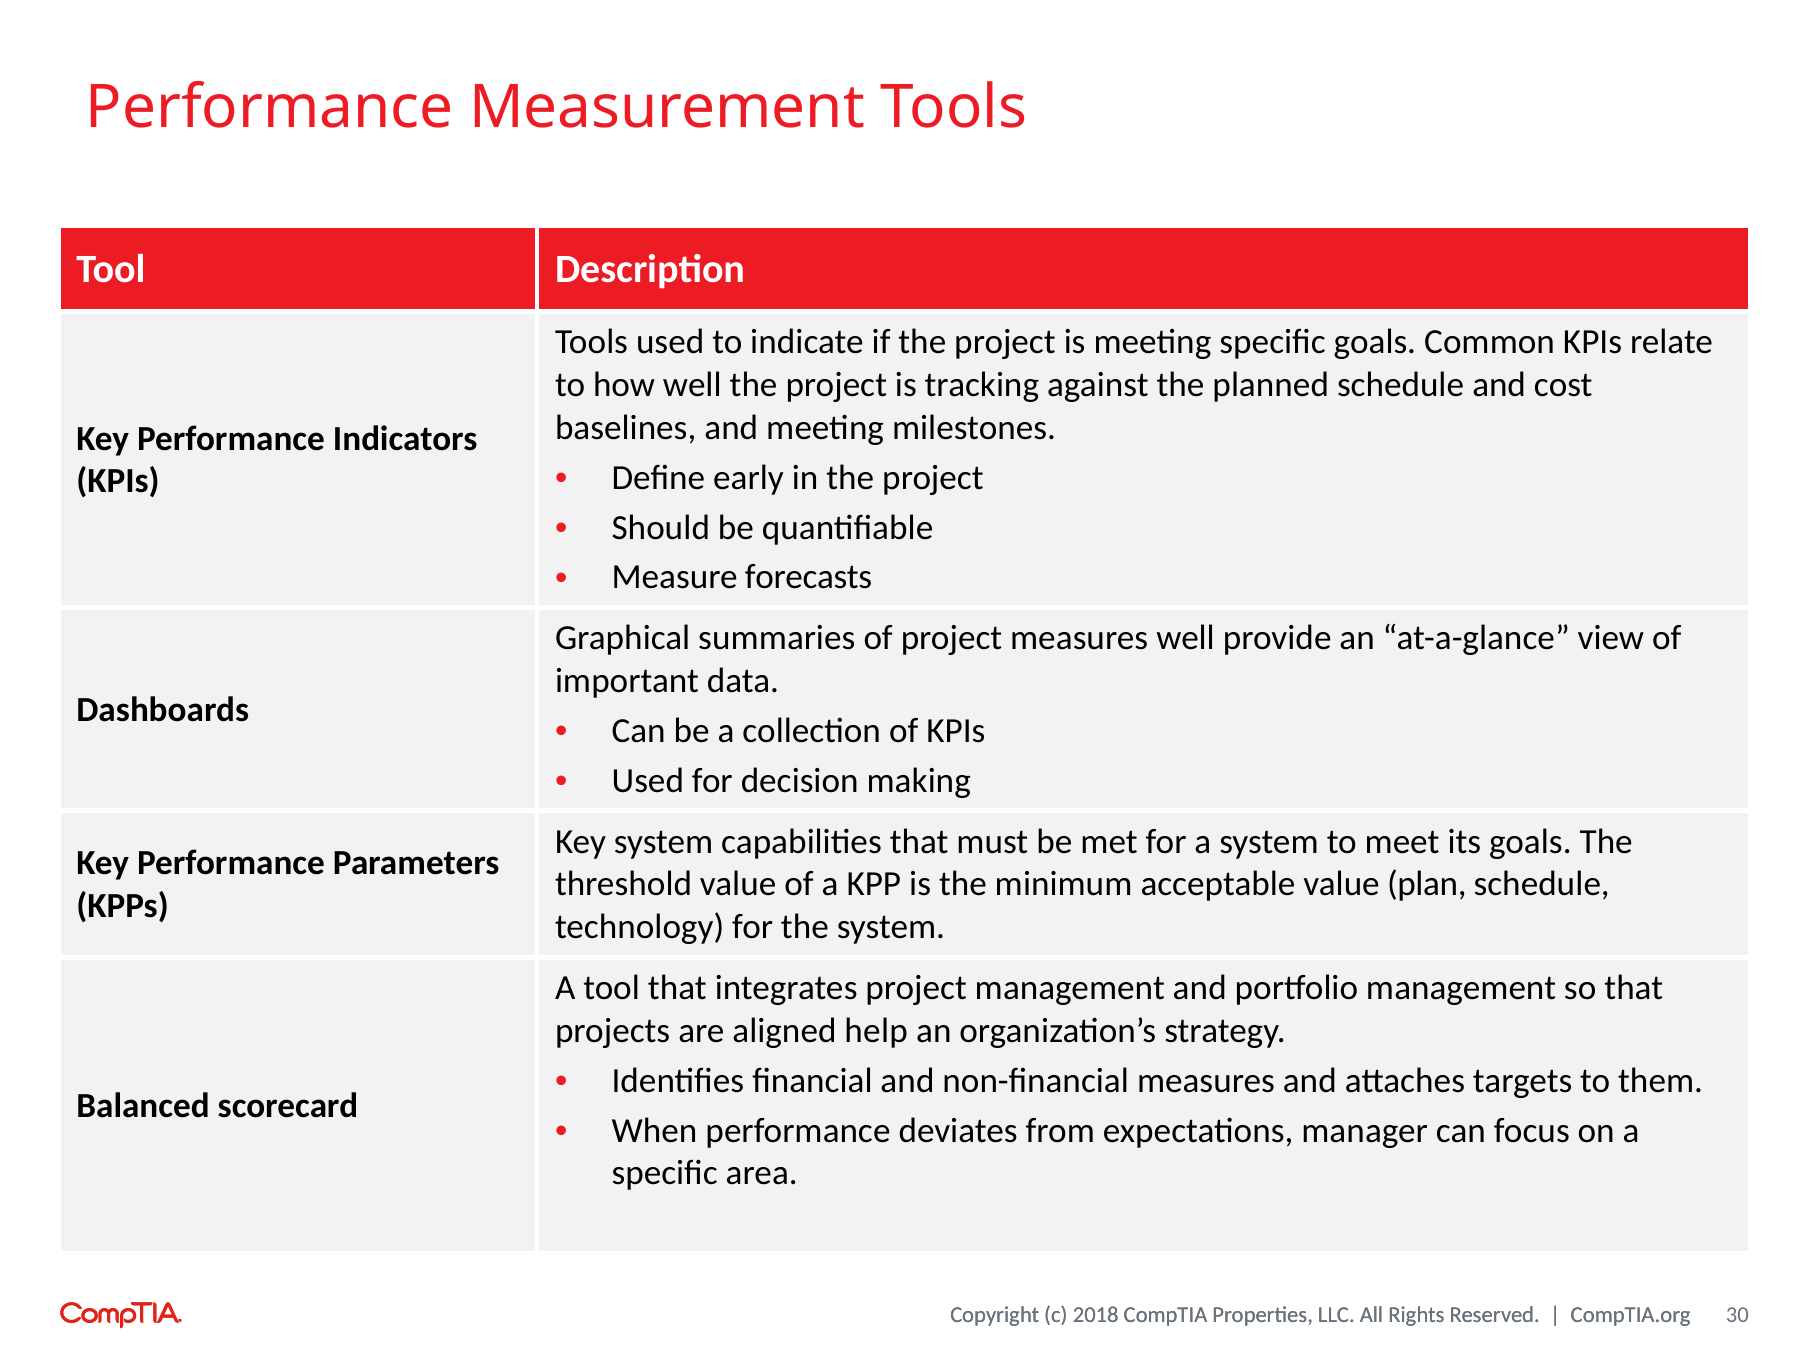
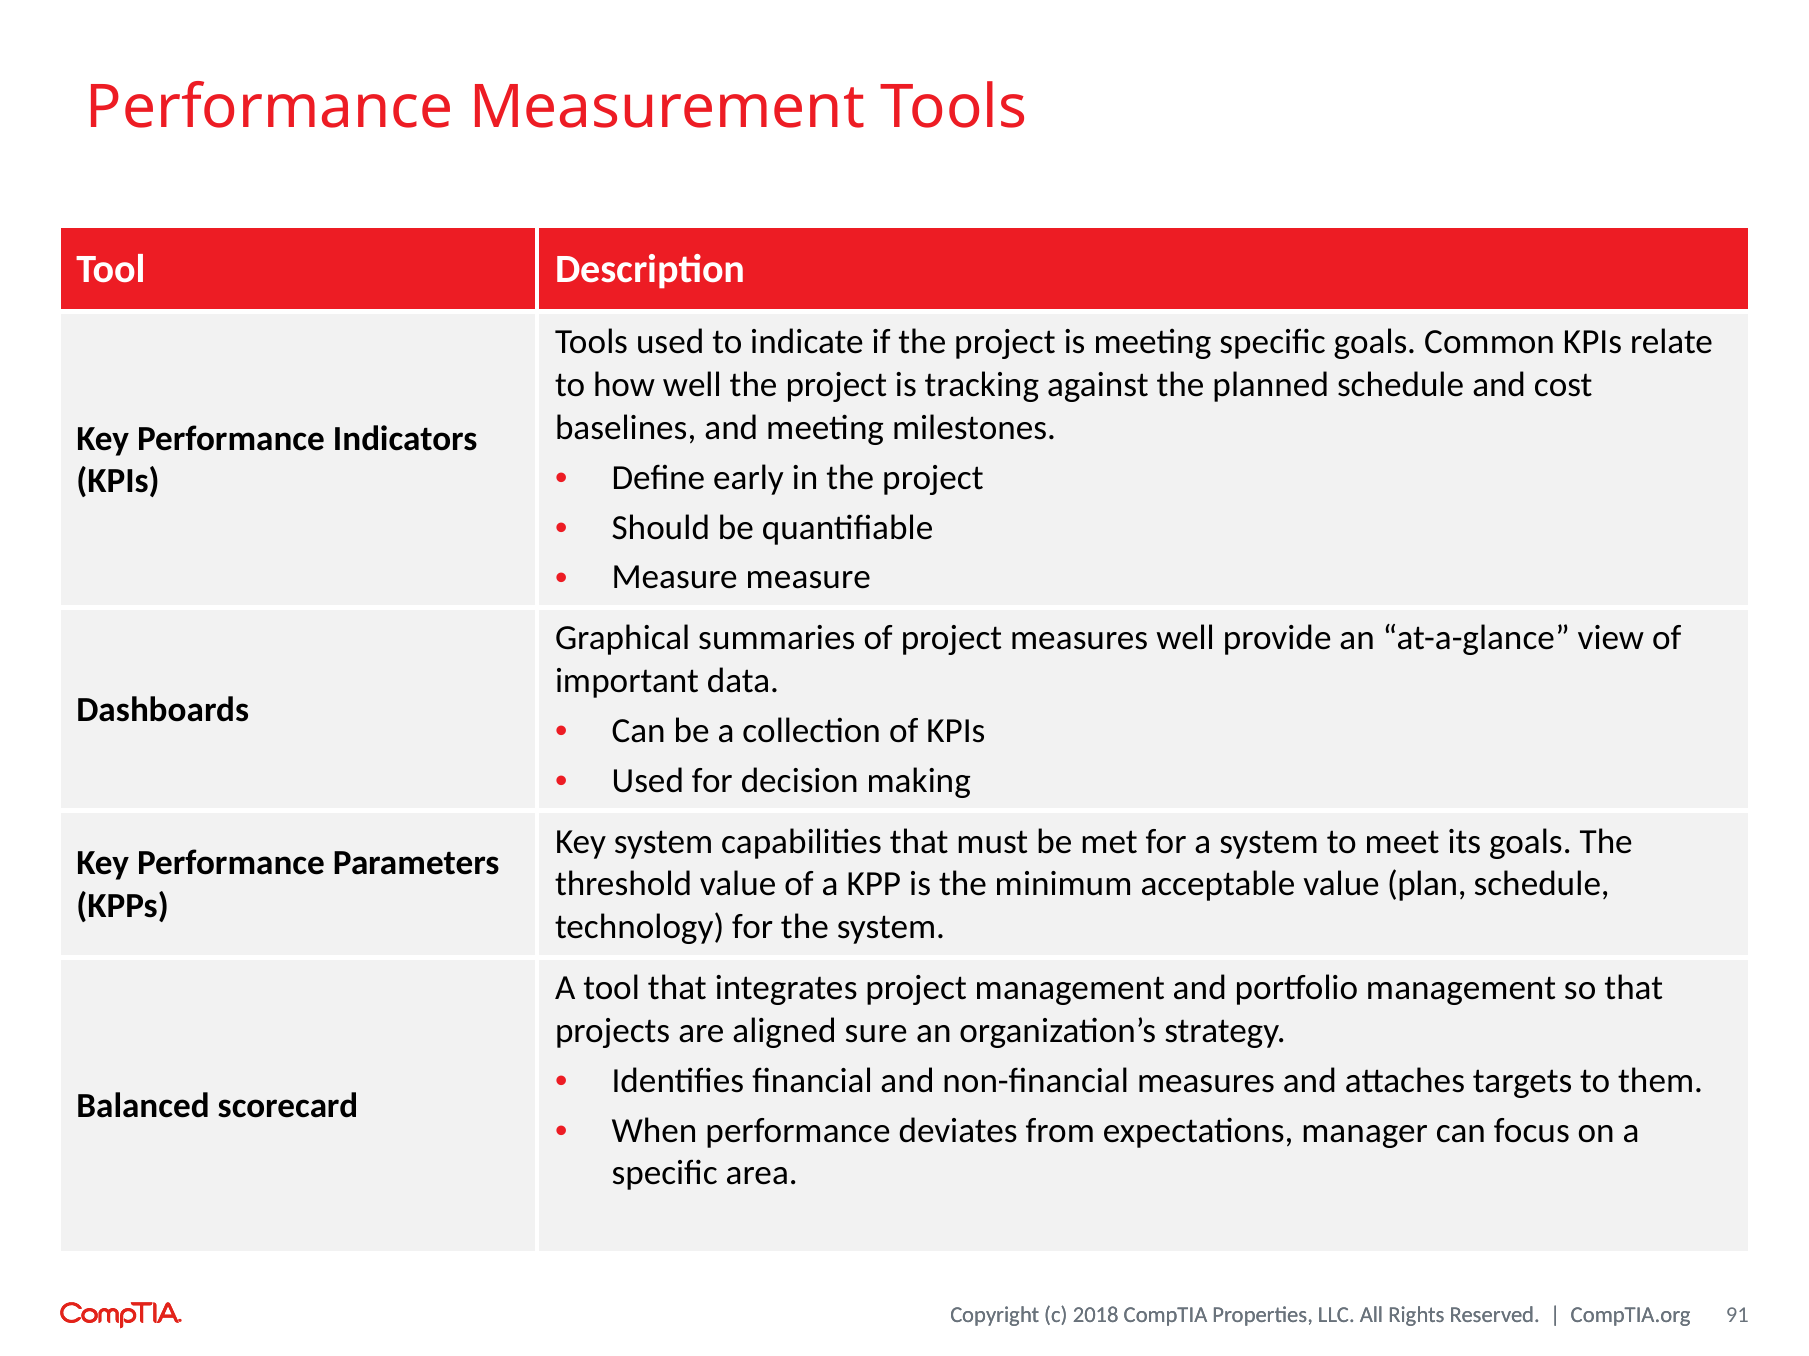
Measure forecasts: forecasts -> measure
help: help -> sure
30: 30 -> 91
